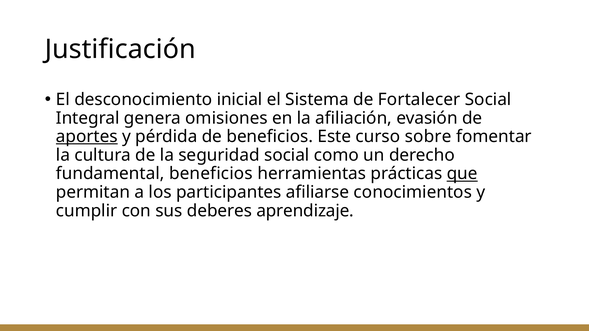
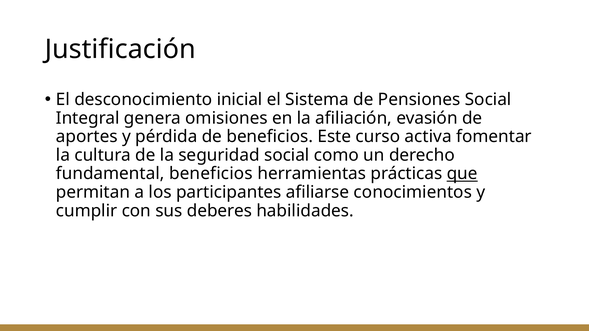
Fortalecer: Fortalecer -> Pensiones
aportes underline: present -> none
sobre: sobre -> activa
aprendizaje: aprendizaje -> habilidades
